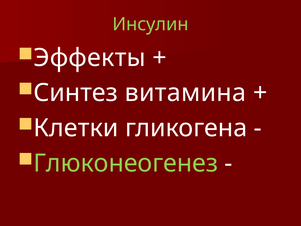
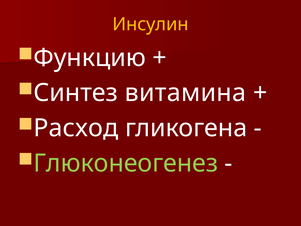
Инсулин colour: light green -> yellow
Эффекты: Эффекты -> Функцию
Клетки: Клетки -> Расход
